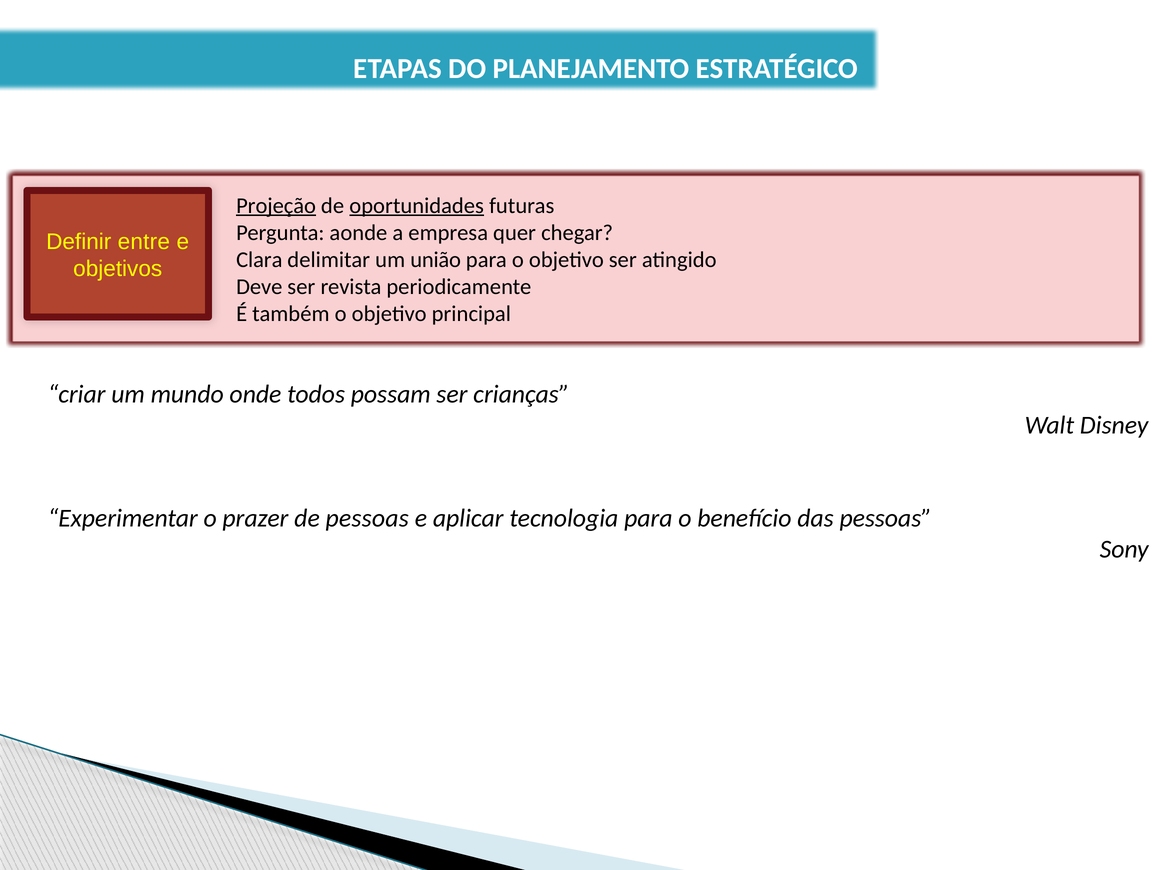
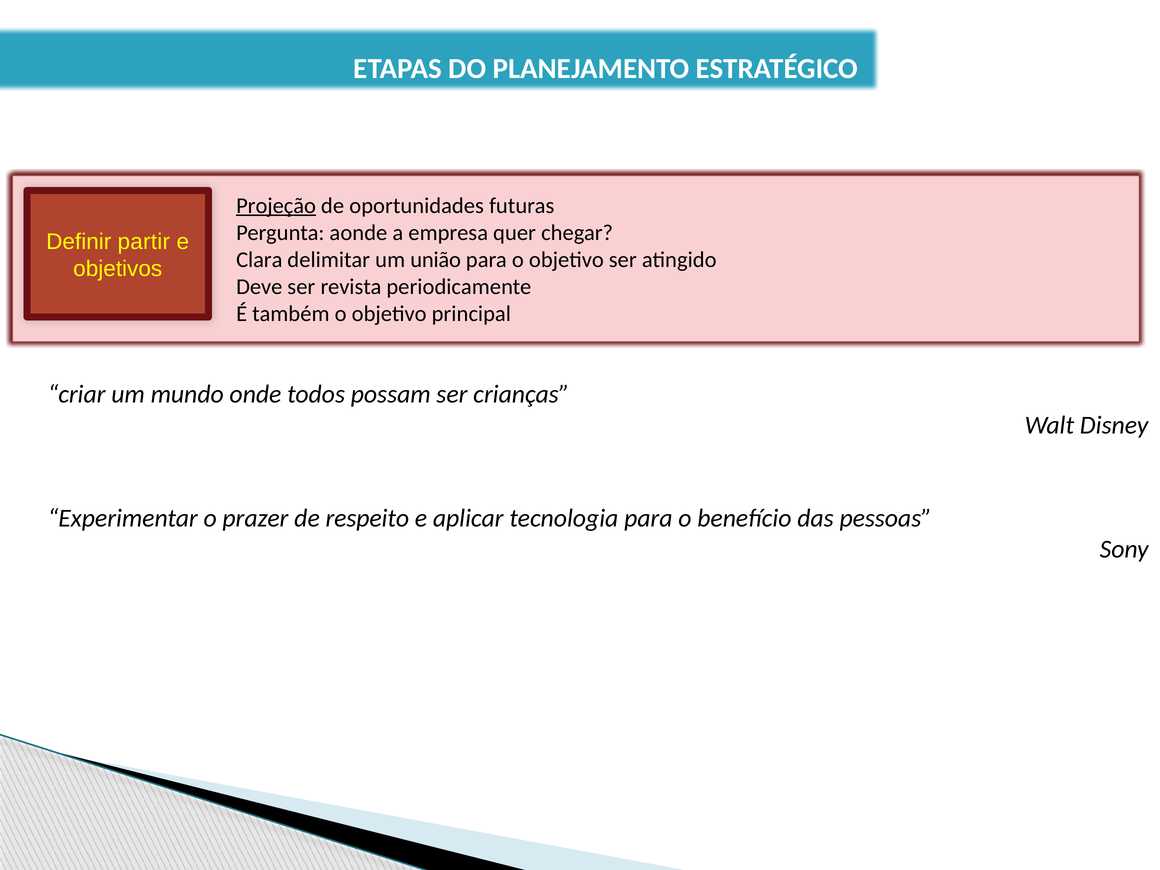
oportunidades underline: present -> none
entre: entre -> partir
de pessoas: pessoas -> respeito
